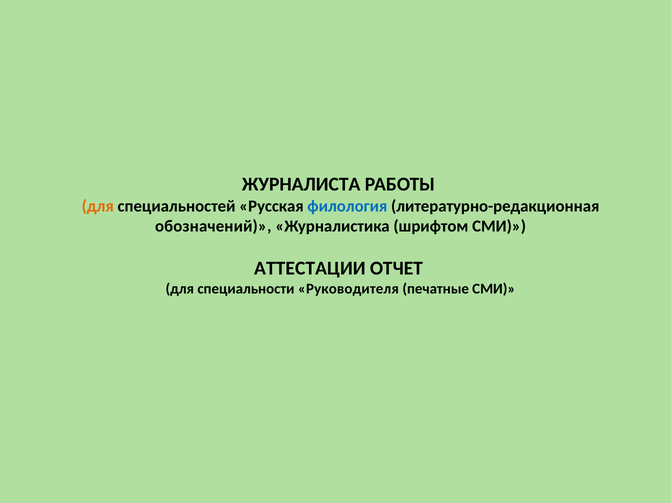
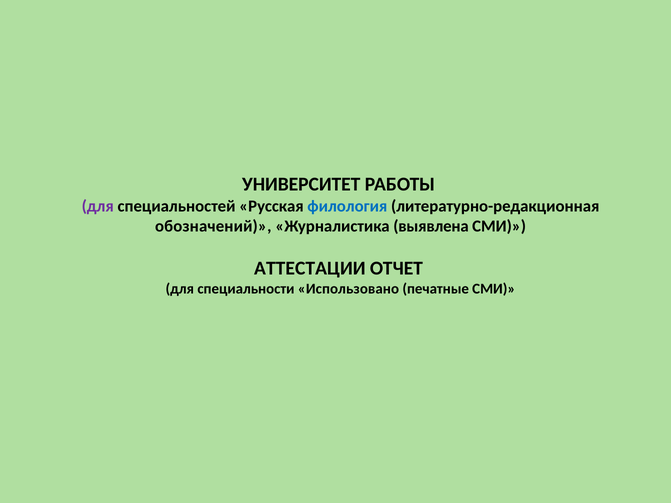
ЖУРНАЛИСТА: ЖУРНАЛИСТА -> УНИВЕРСИТЕТ
для at (98, 206) colour: orange -> purple
шрифтом: шрифтом -> выявлена
Руководителя: Руководителя -> Использовано
